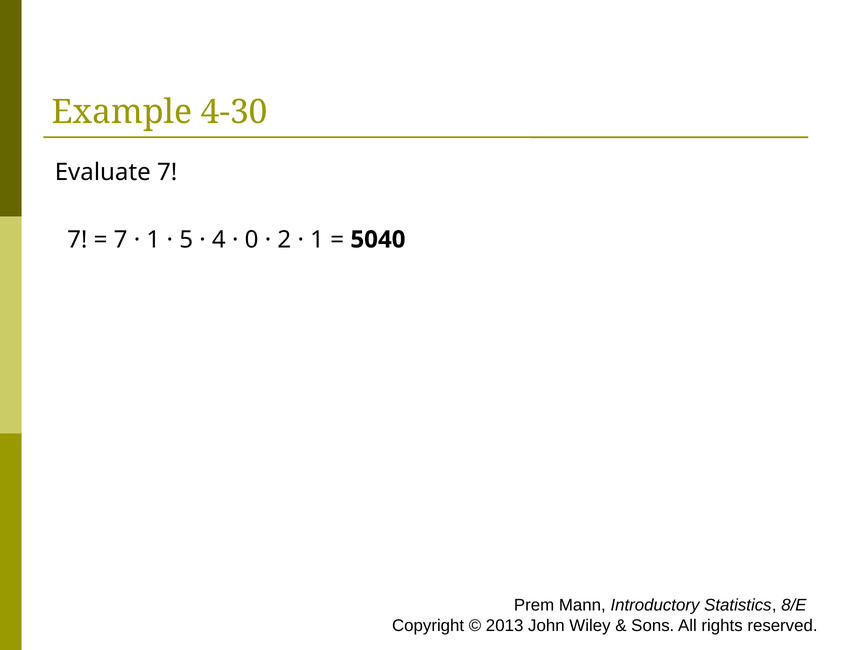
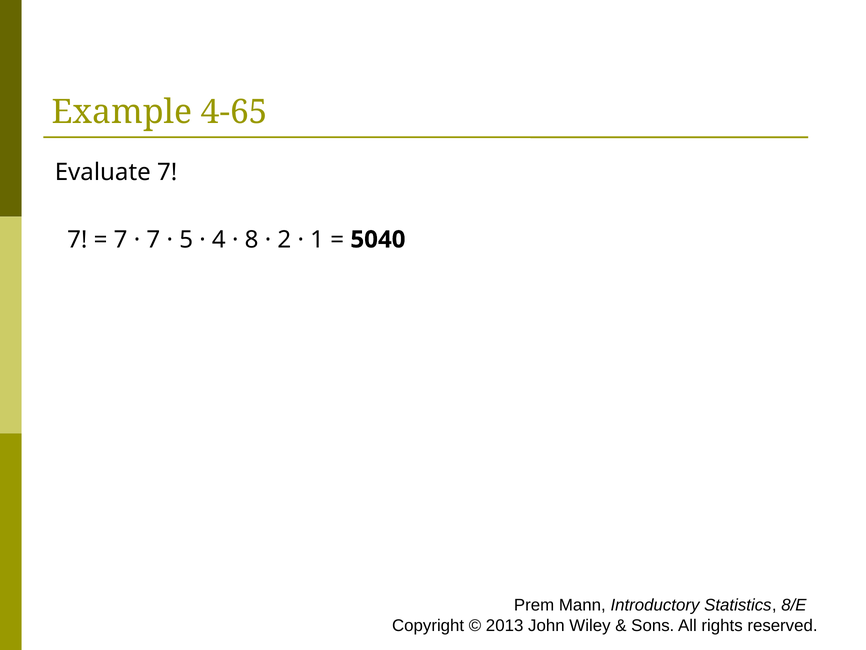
4-30: 4-30 -> 4-65
1 at (153, 239): 1 -> 7
0: 0 -> 8
